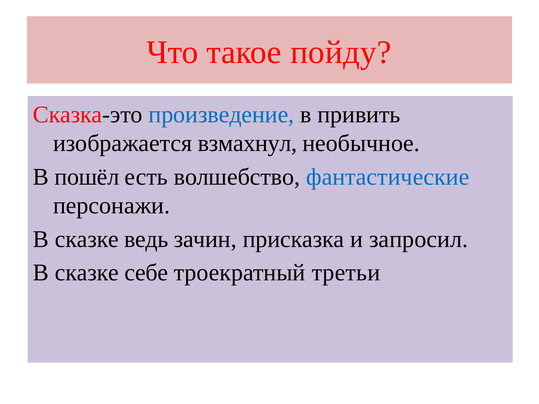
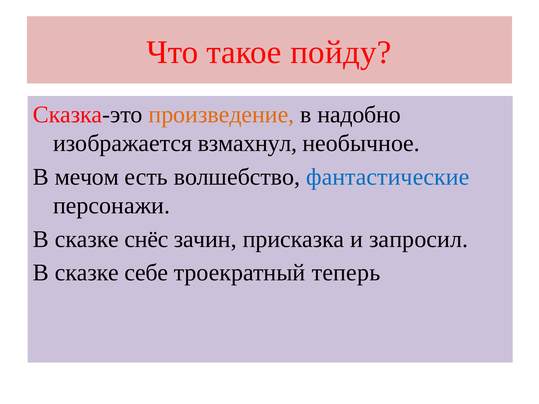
произведение colour: blue -> orange
привить: привить -> надобно
пошёл: пошёл -> мечом
ведь: ведь -> снёс
третьи: третьи -> теперь
